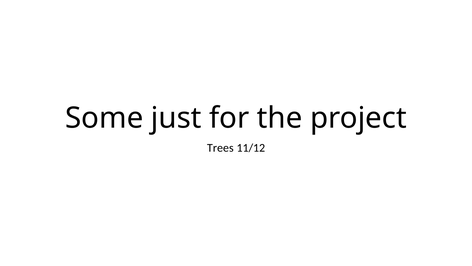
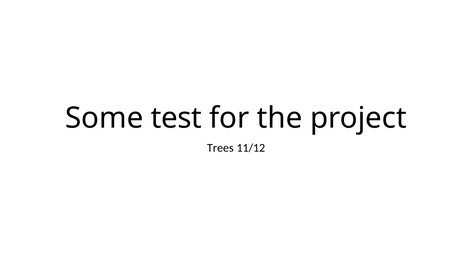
just: just -> test
